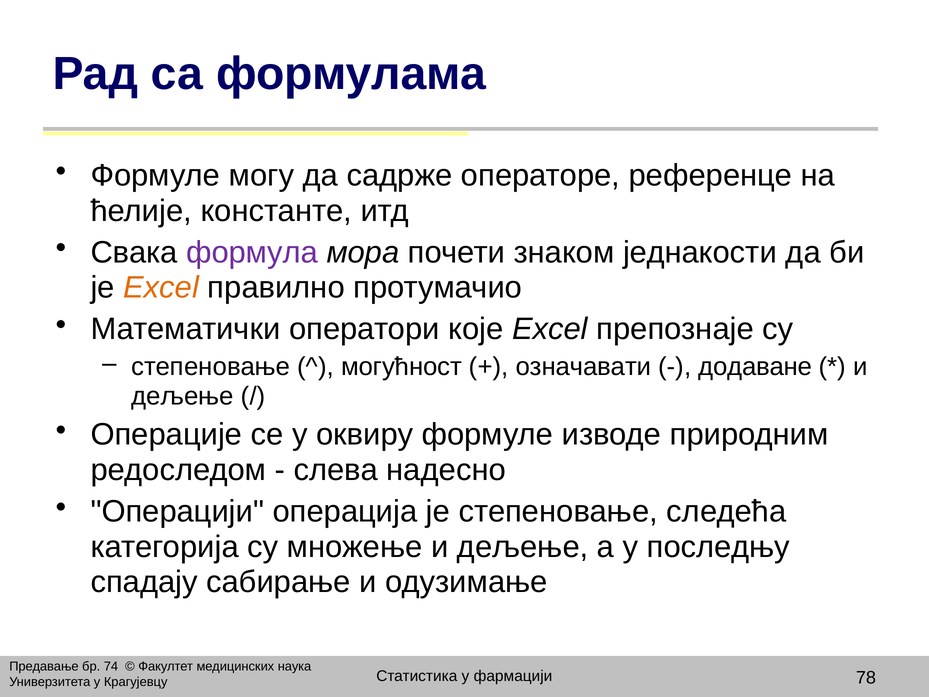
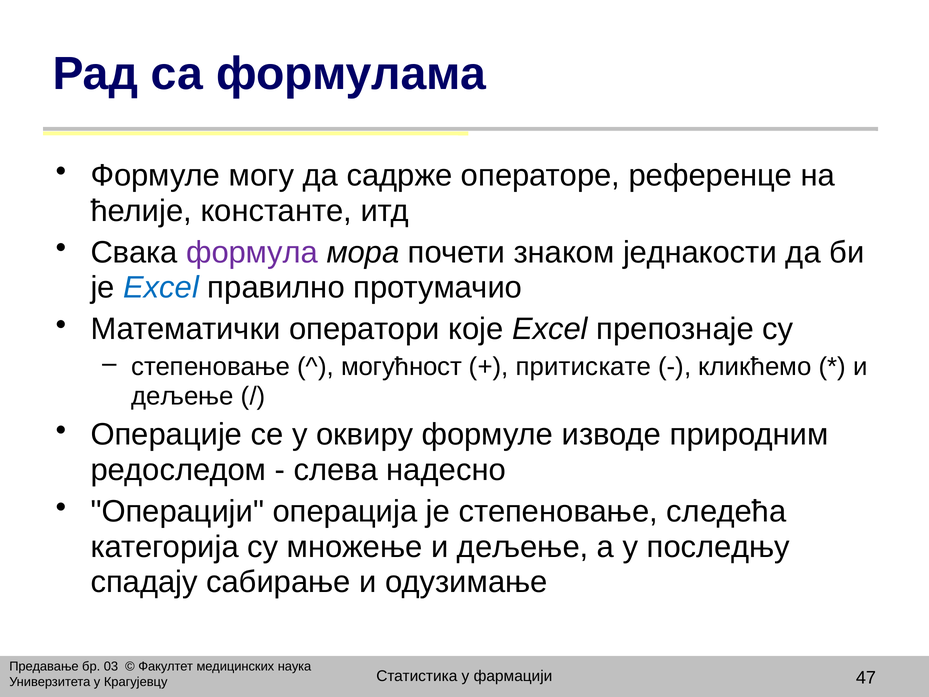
Excel at (161, 288) colour: orange -> blue
означавати: означавати -> притискате
додаване: додаване -> кликћемо
74: 74 -> 03
78: 78 -> 47
